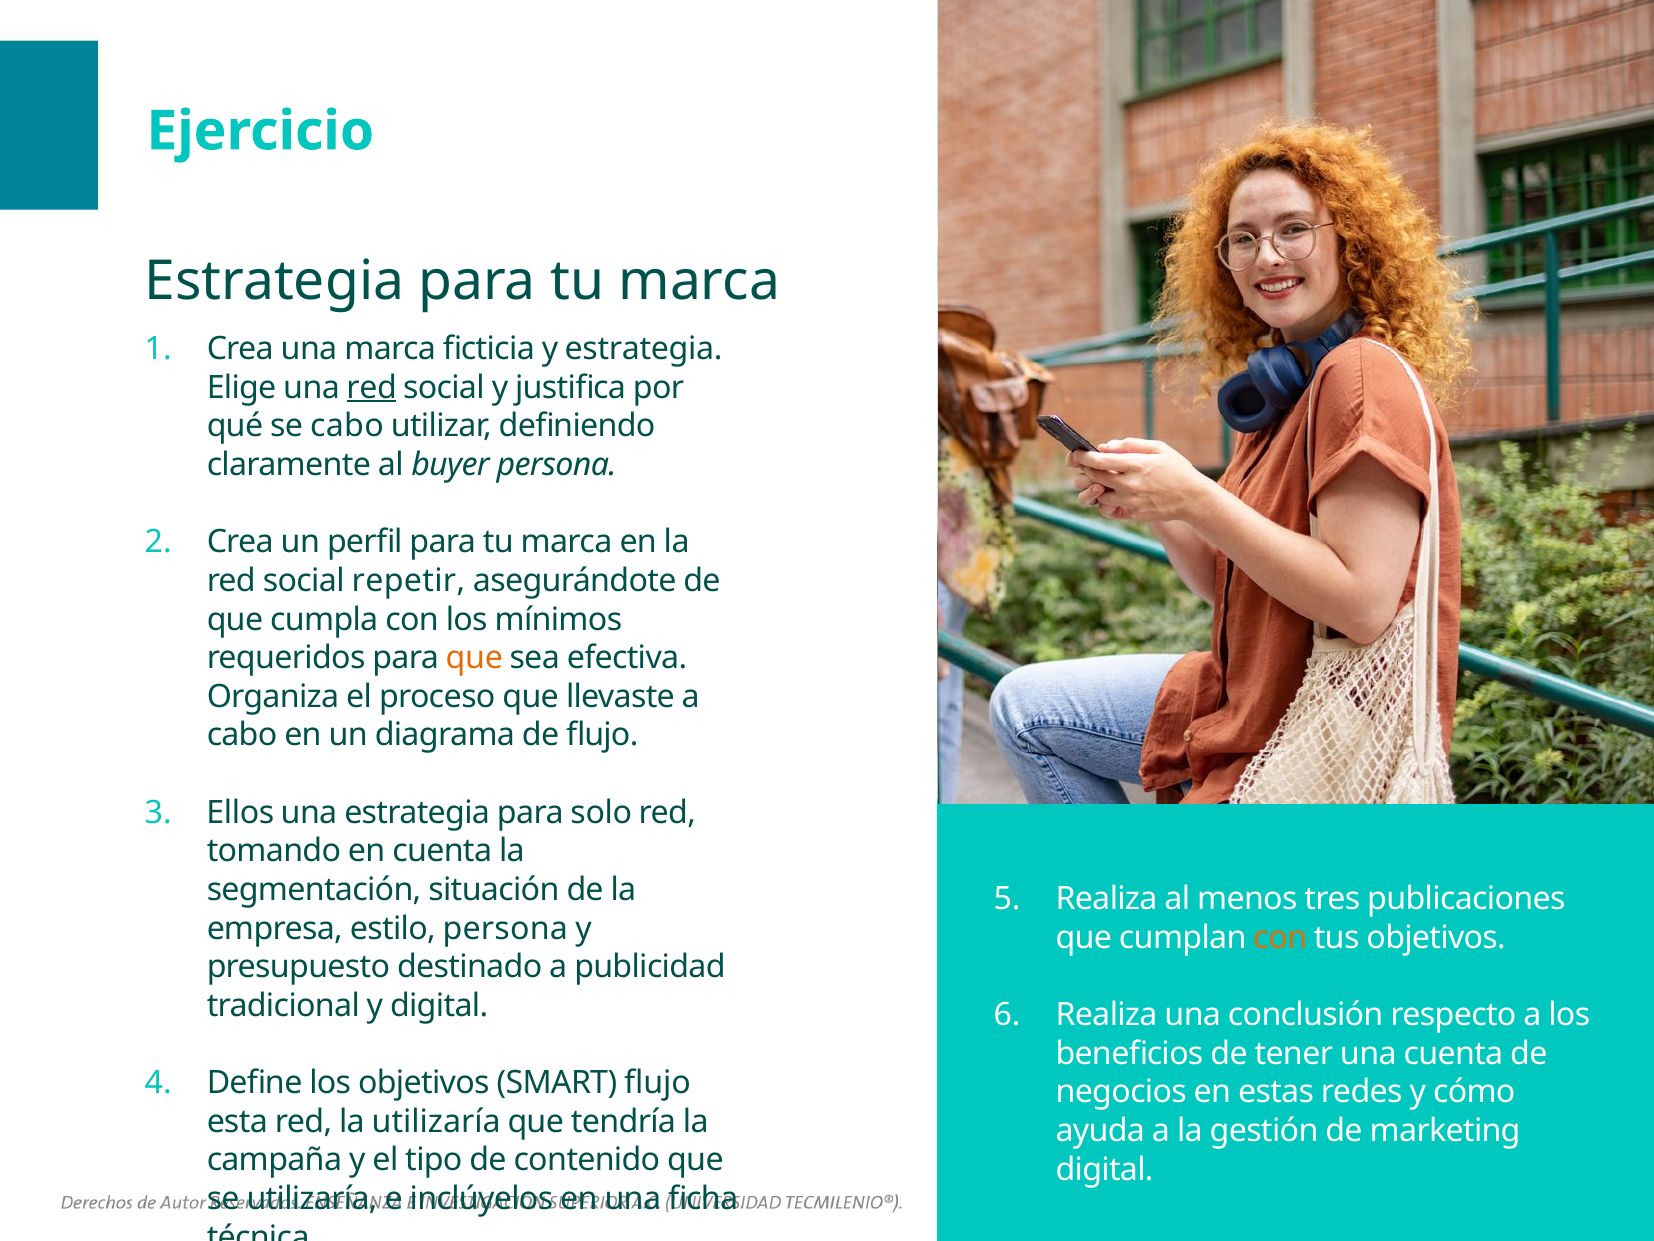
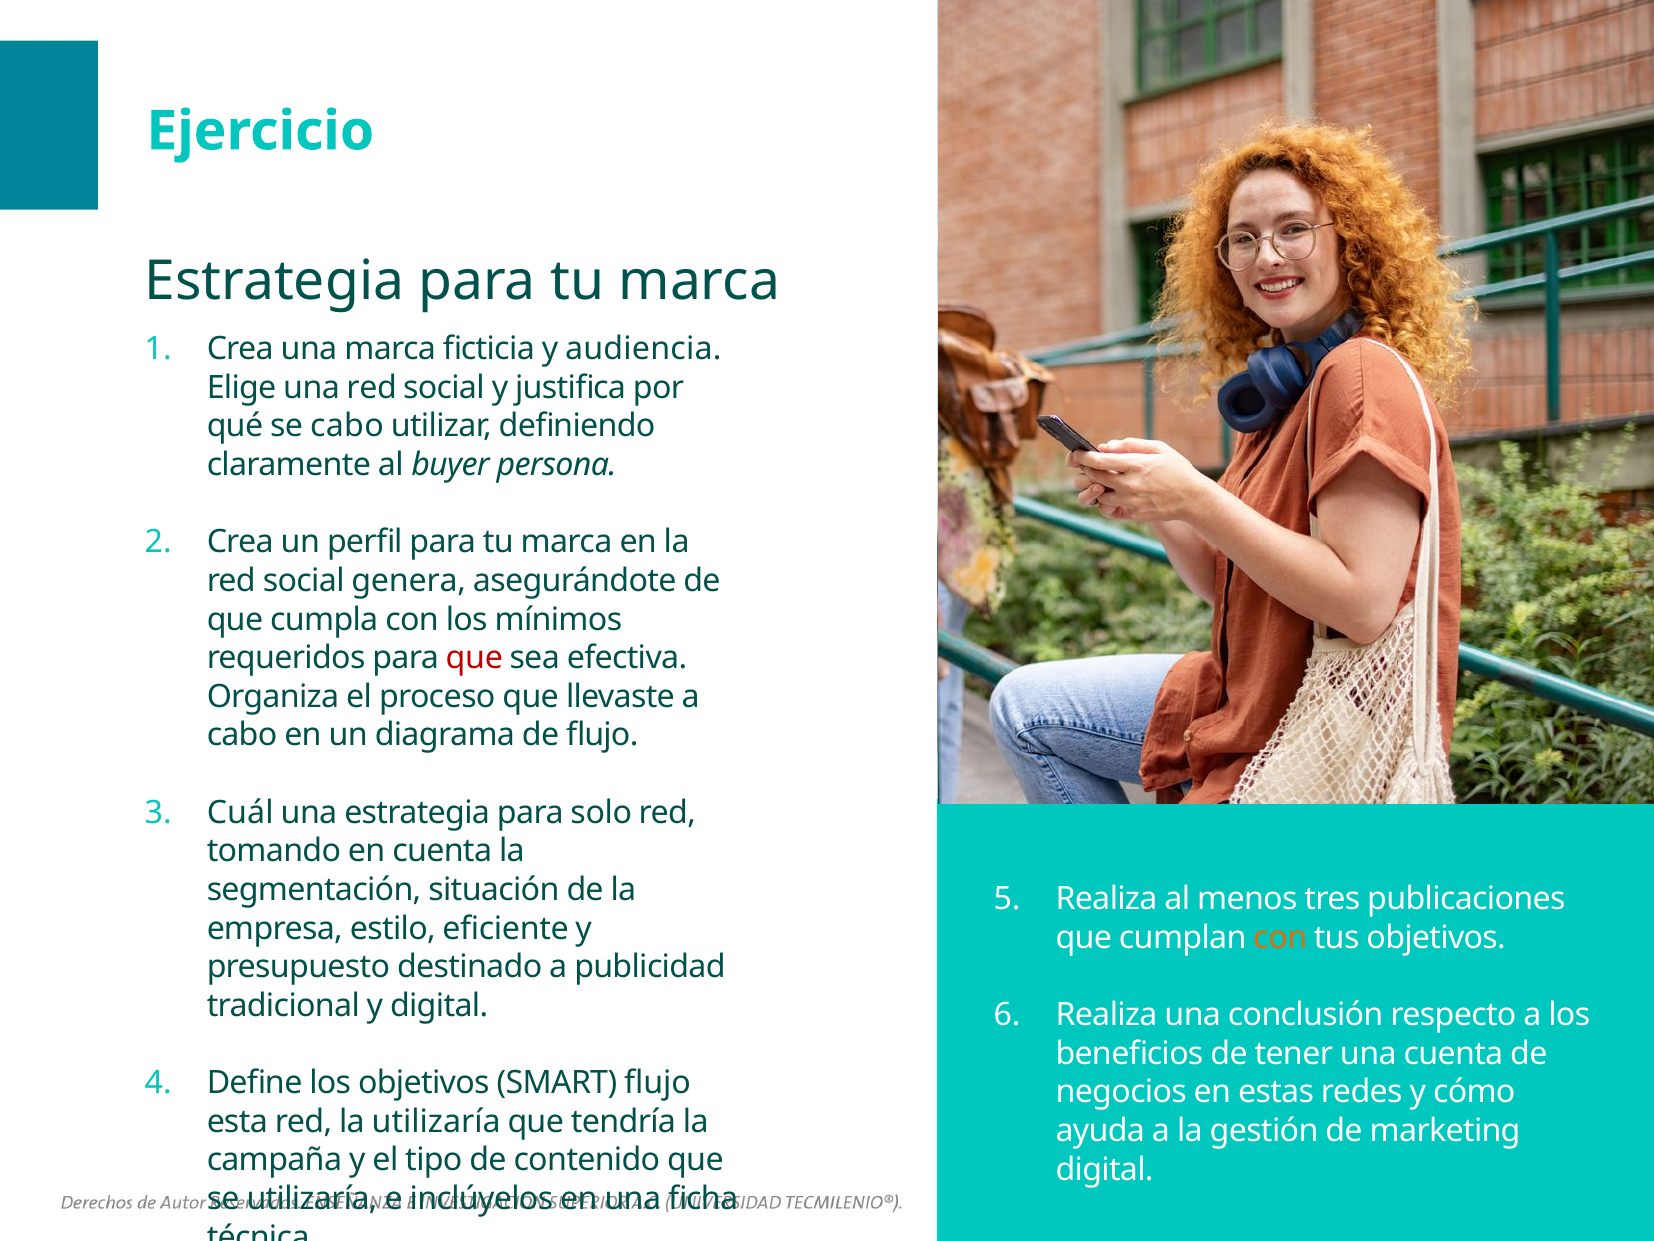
y estrategia: estrategia -> audiencia
red at (372, 387) underline: present -> none
repetir: repetir -> genera
que at (474, 658) colour: orange -> red
Ellos: Ellos -> Cuál
estilo persona: persona -> eficiente
